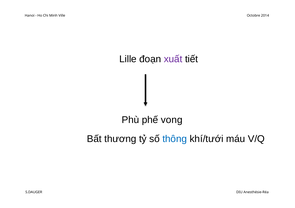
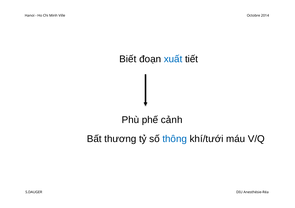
Lille: Lille -> Biết
xuất colour: purple -> blue
vong: vong -> cảnh
